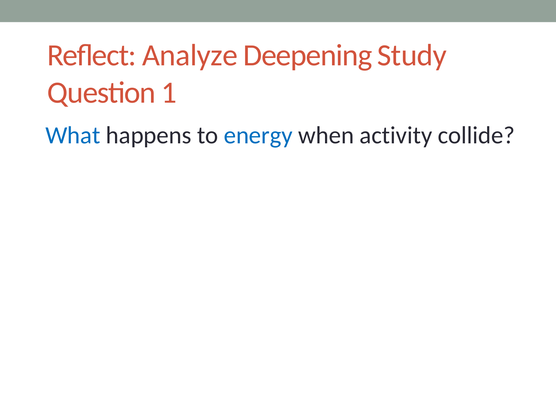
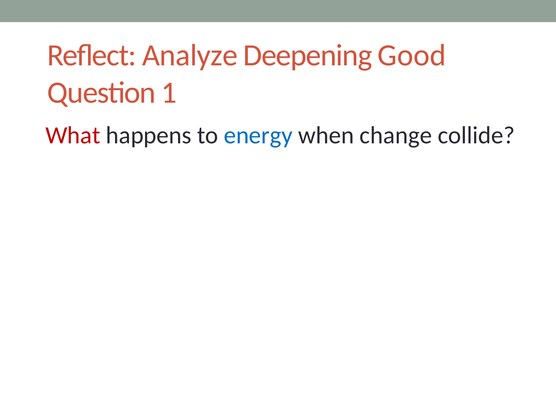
Study: Study -> Good
What colour: blue -> red
activity: activity -> change
